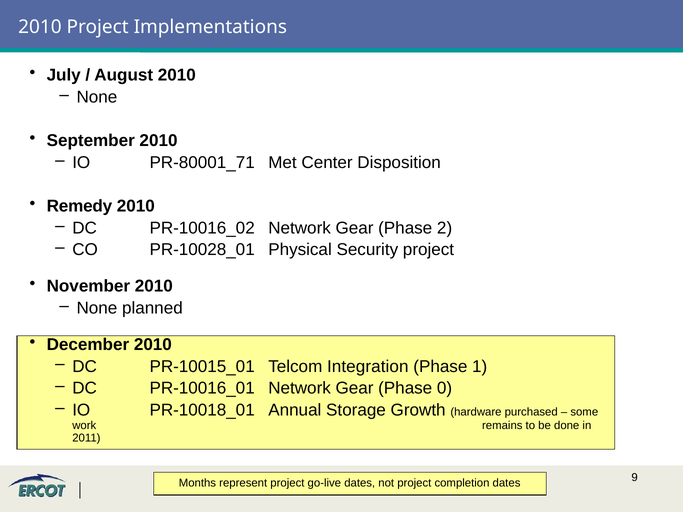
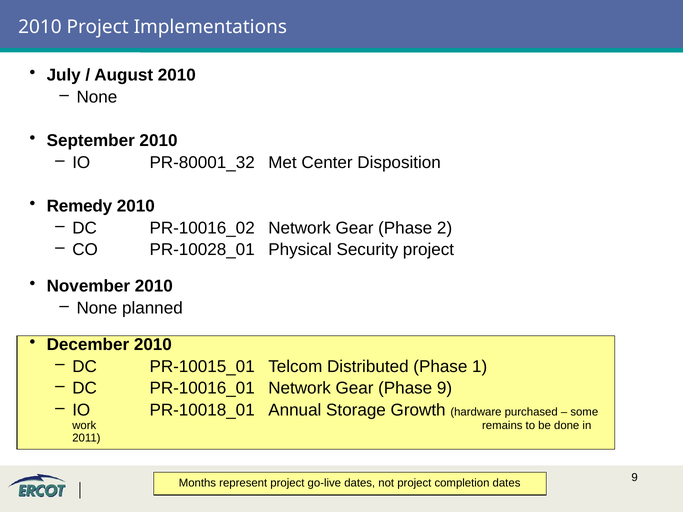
PR-80001_71: PR-80001_71 -> PR-80001_32
Integration: Integration -> Distributed
Phase 0: 0 -> 9
